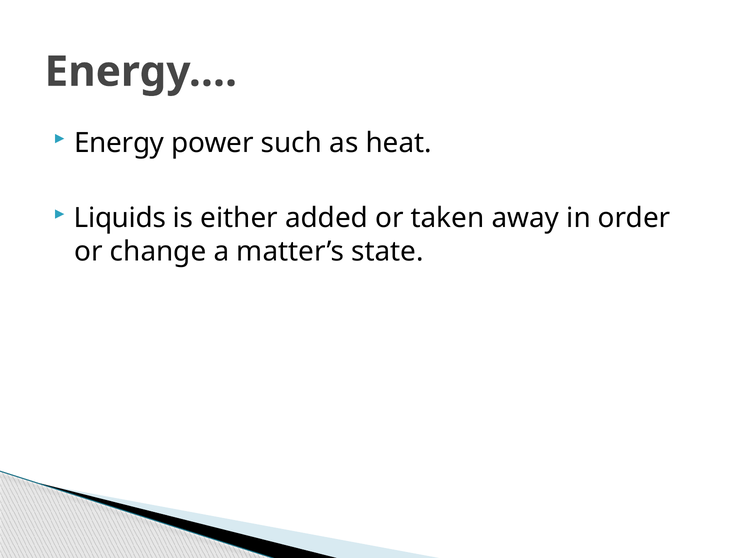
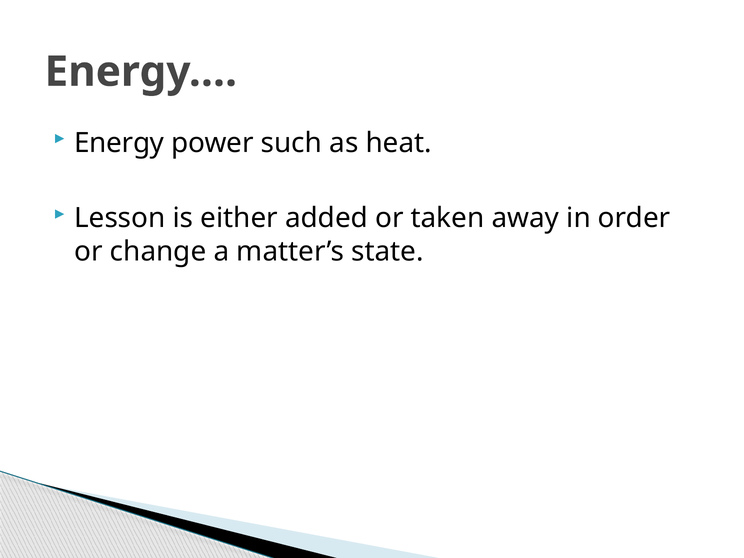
Liquids: Liquids -> Lesson
